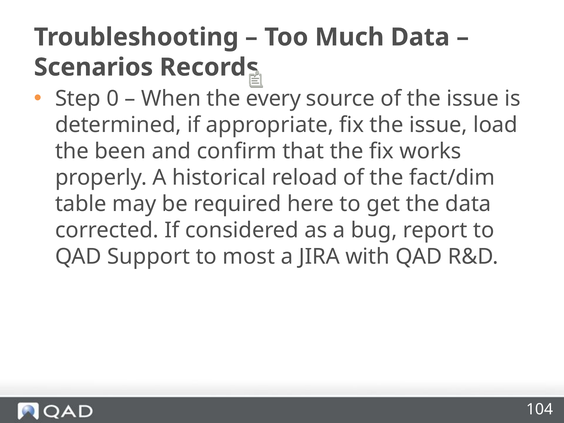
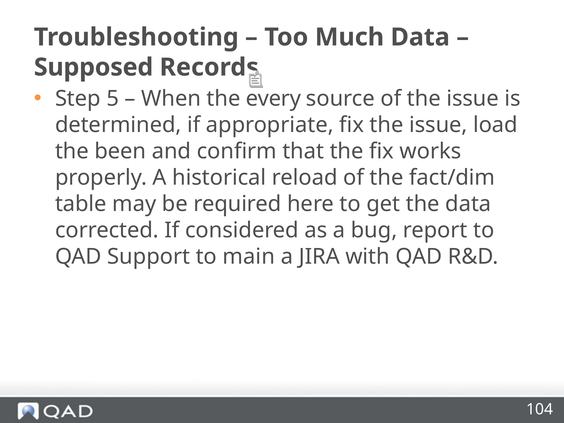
Scenarios: Scenarios -> Supposed
0: 0 -> 5
most: most -> main
